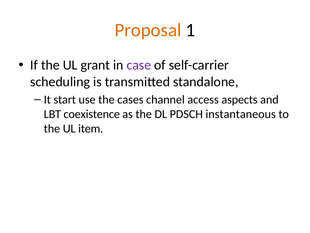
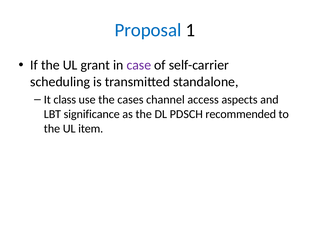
Proposal colour: orange -> blue
start: start -> class
coexistence: coexistence -> significance
instantaneous: instantaneous -> recommended
